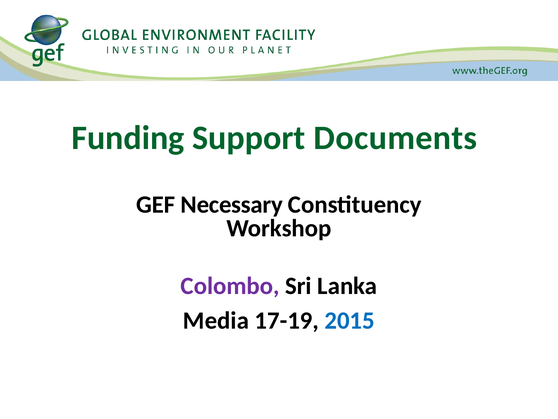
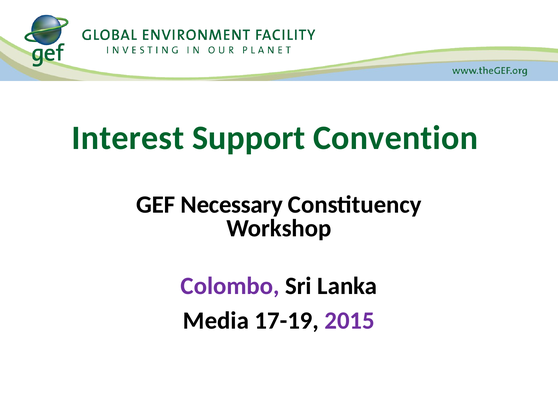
Funding: Funding -> Interest
Documents: Documents -> Convention
2015 colour: blue -> purple
